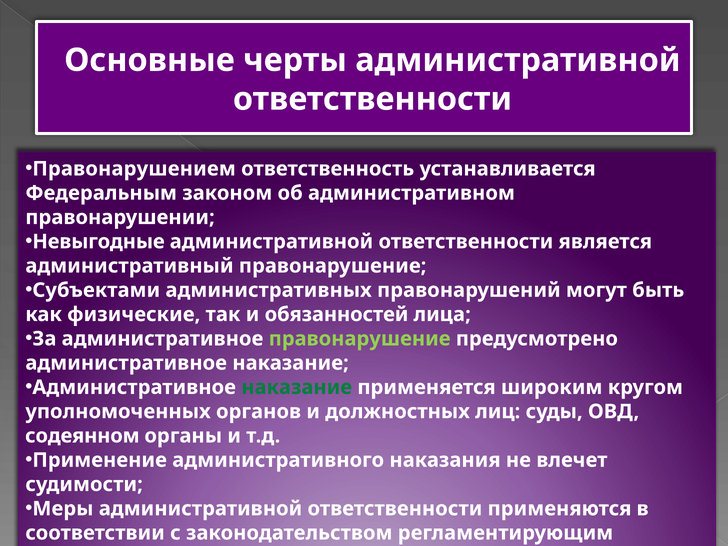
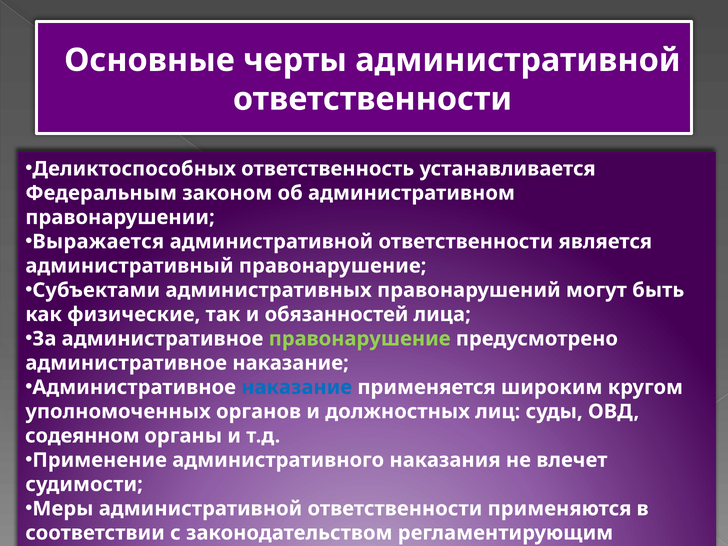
Правонарушением: Правонарушением -> Деликтоспособных
Невыгодные: Невыгодные -> Выражается
наказание at (297, 387) colour: green -> blue
